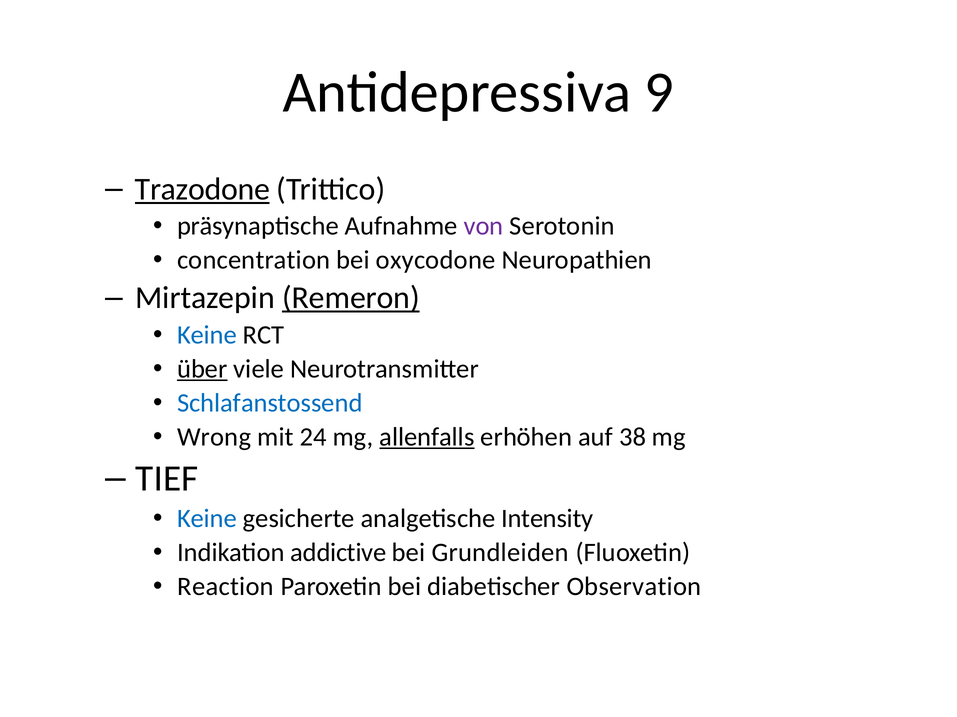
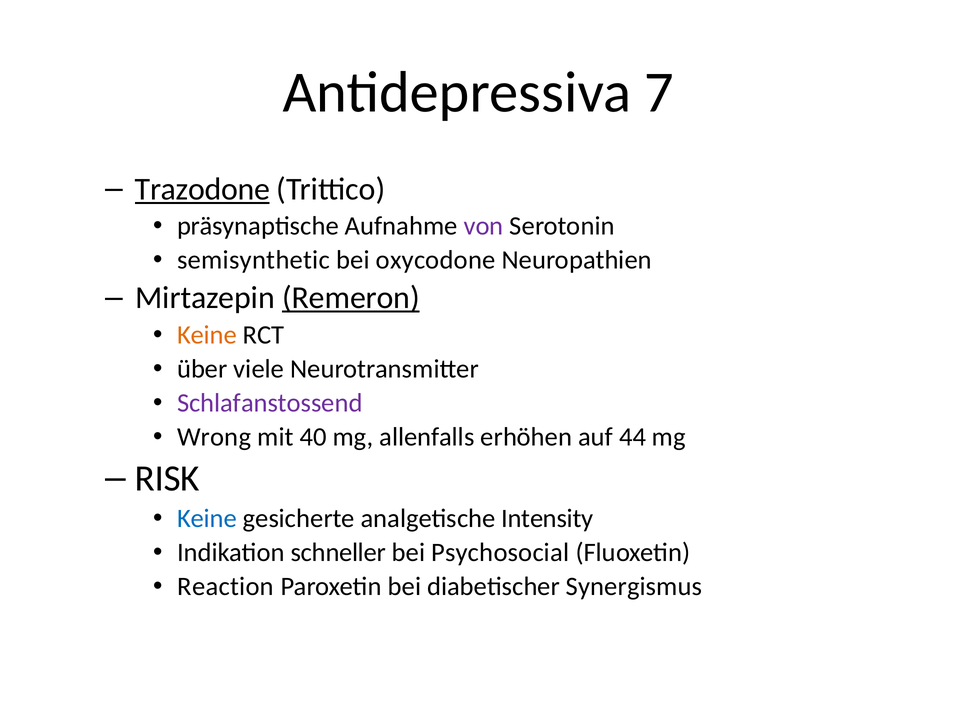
9: 9 -> 7
concentration: concentration -> semisynthetic
Keine at (207, 335) colour: blue -> orange
über underline: present -> none
Schlafanstossend colour: blue -> purple
24: 24 -> 40
allenfalls underline: present -> none
38: 38 -> 44
TIEF: TIEF -> RISK
addictive: addictive -> schneller
Grundleiden: Grundleiden -> Psychosocial
Observation: Observation -> Synergismus
